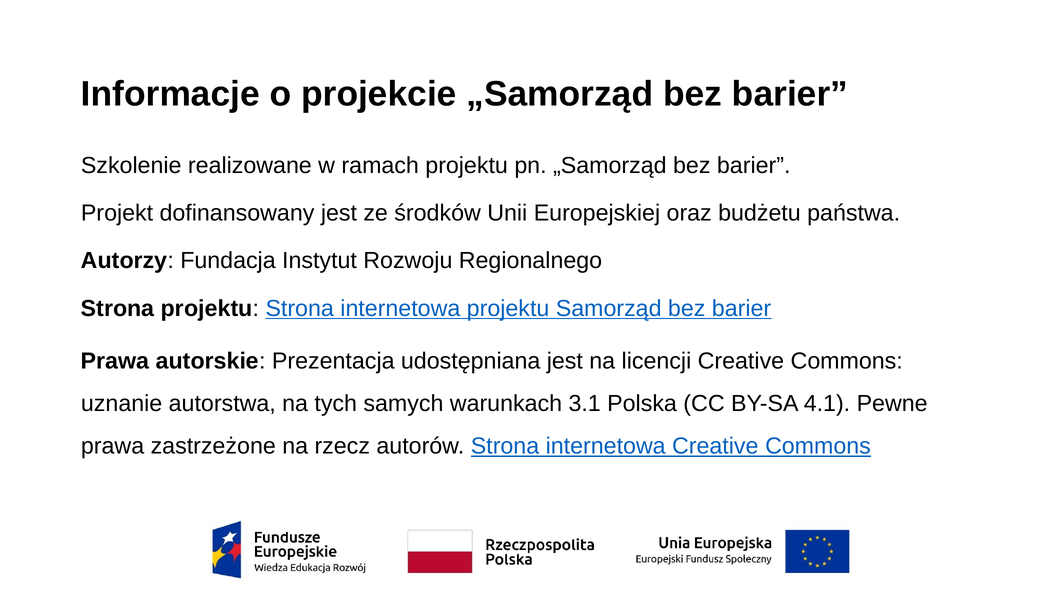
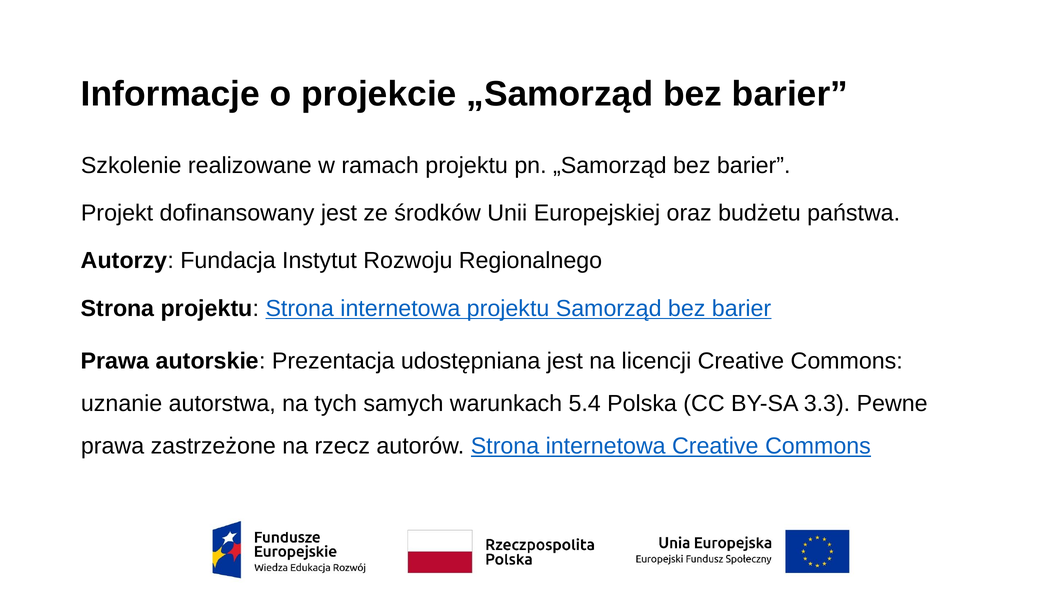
3.1: 3.1 -> 5.4
4.1: 4.1 -> 3.3
